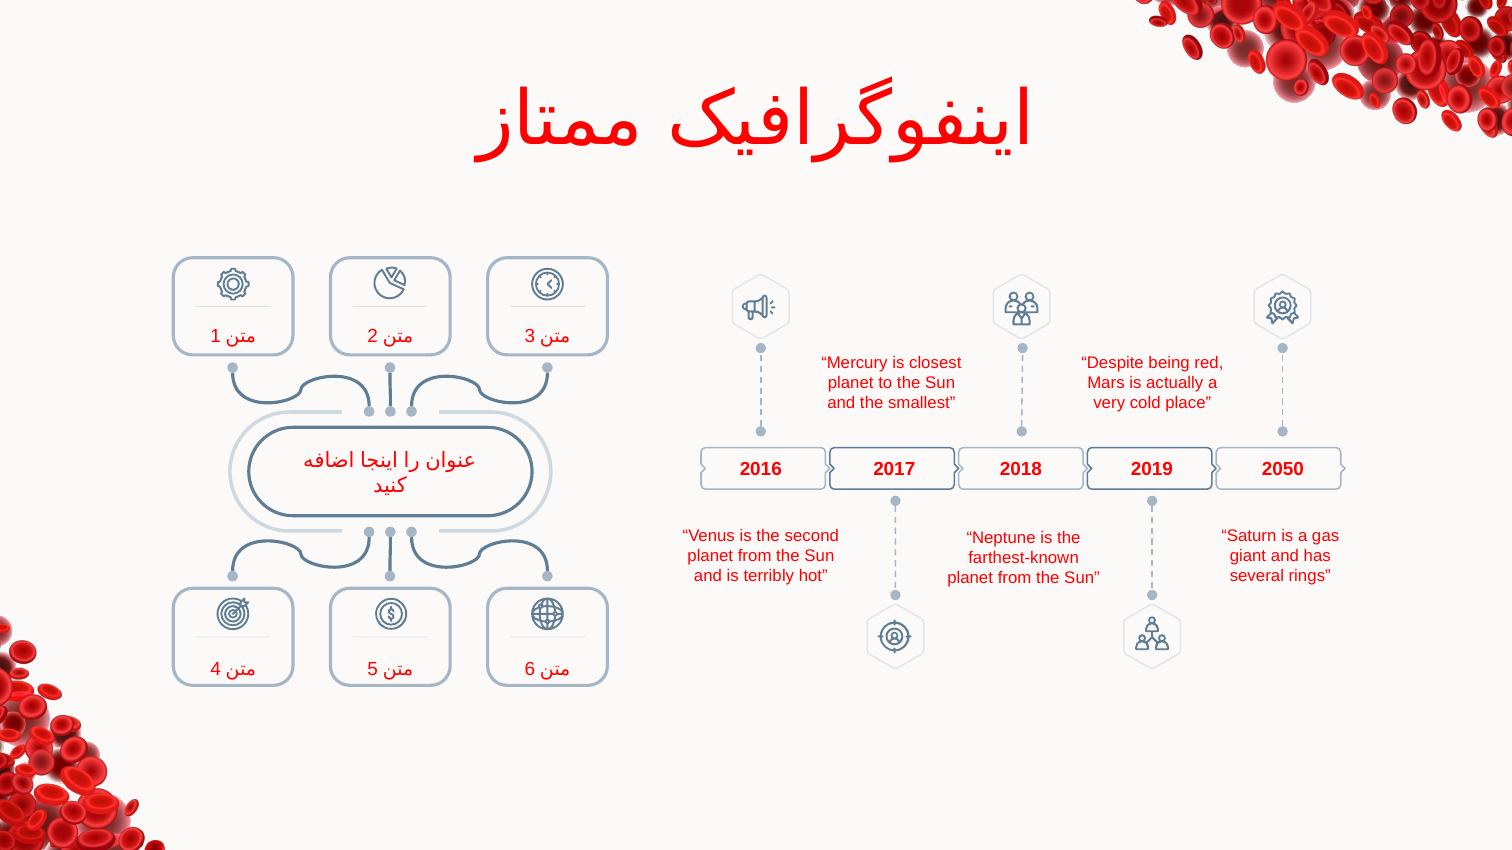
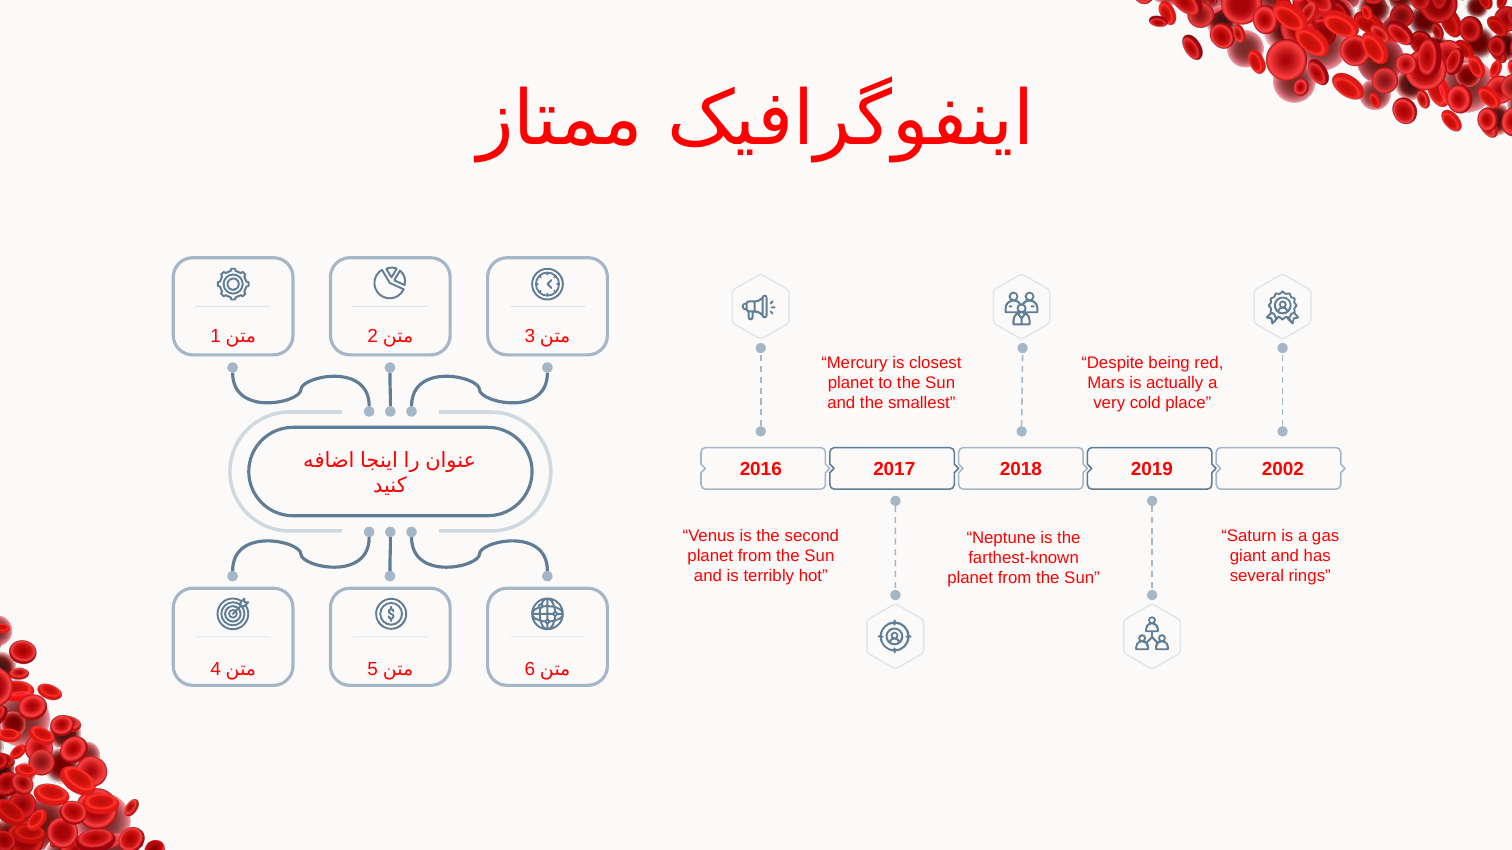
2050: 2050 -> 2002
